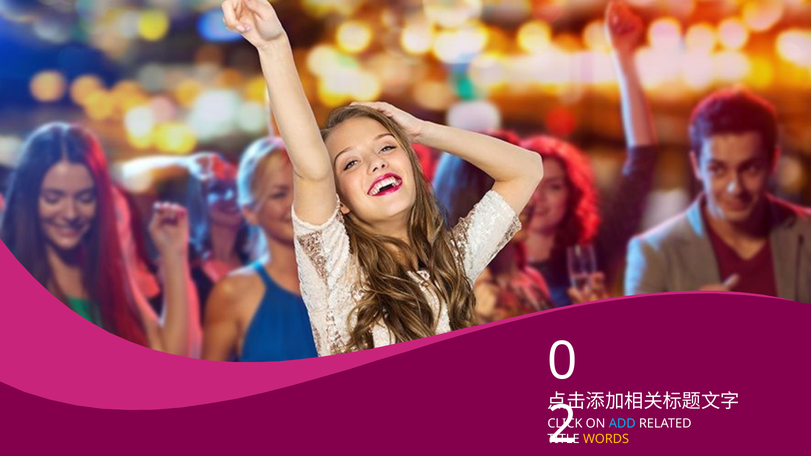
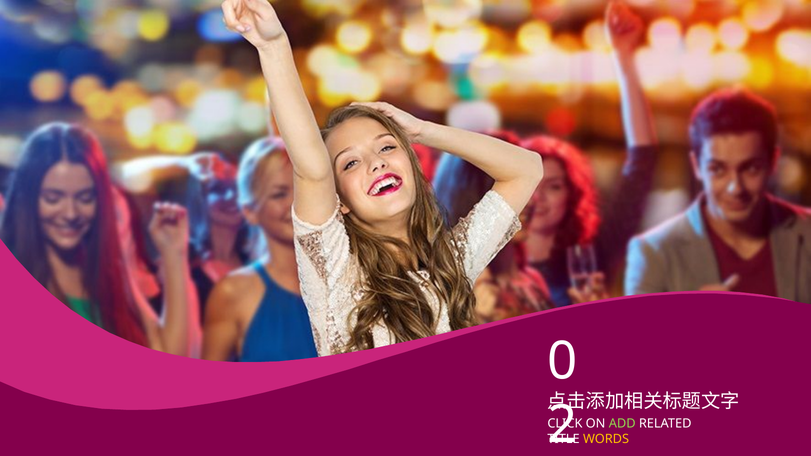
ADD colour: light blue -> light green
